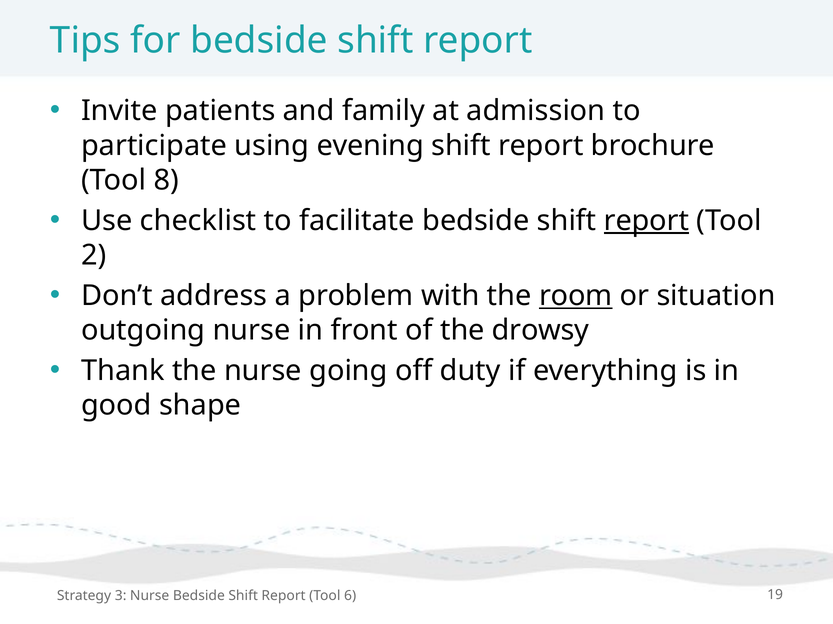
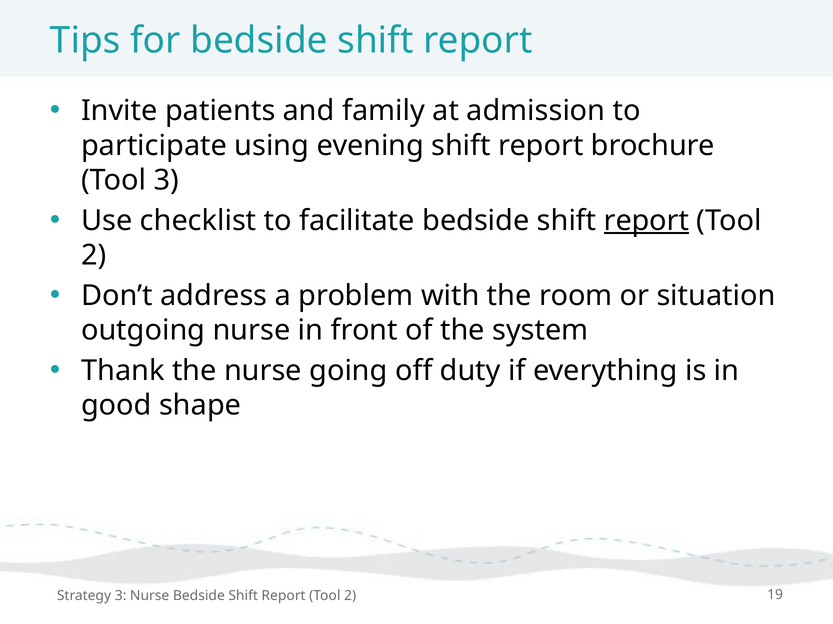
Tool 8: 8 -> 3
room underline: present -> none
drowsy: drowsy -> system
6 at (350, 597): 6 -> 2
